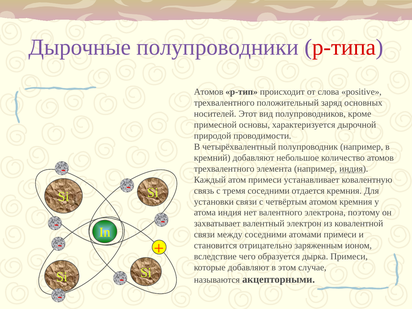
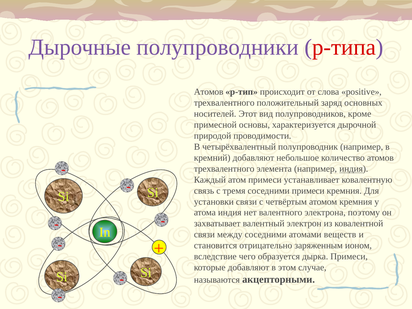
соседними отдается: отдается -> примеси
атомами примеси: примеси -> веществ
